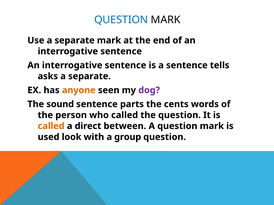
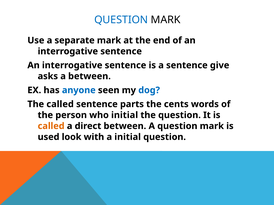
tells: tells -> give
asks a separate: separate -> between
anyone colour: orange -> blue
dog colour: purple -> blue
The sound: sound -> called
who called: called -> initial
a group: group -> initial
